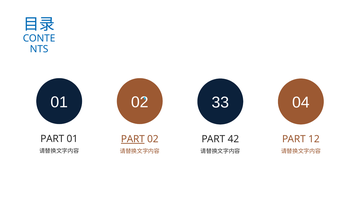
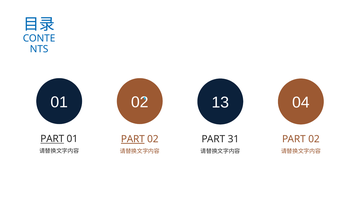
33: 33 -> 13
PART at (52, 139) underline: none -> present
42: 42 -> 31
12 at (314, 139): 12 -> 02
